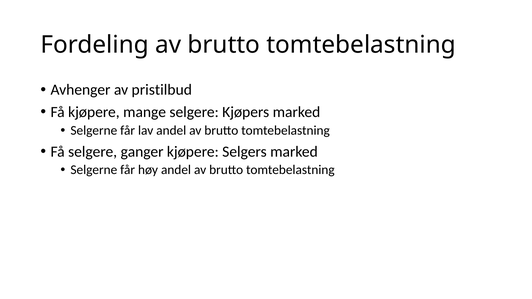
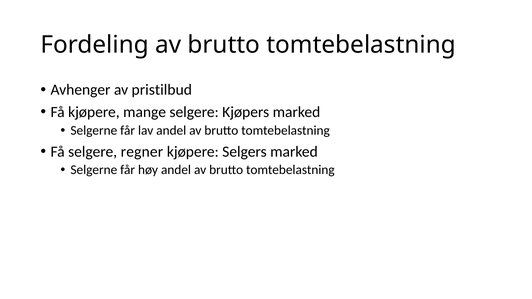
ganger: ganger -> regner
